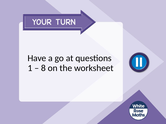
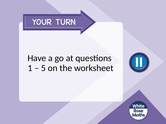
8: 8 -> 5
